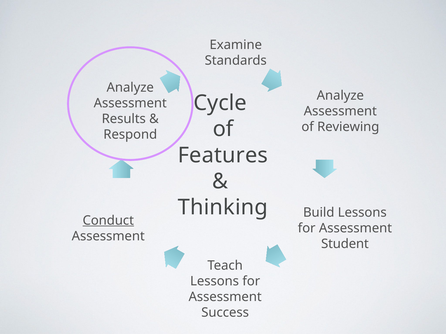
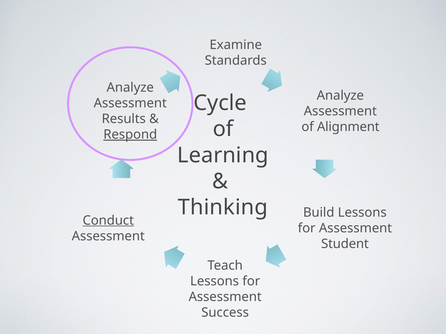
Reviewing: Reviewing -> Alignment
Respond underline: none -> present
Features: Features -> Learning
